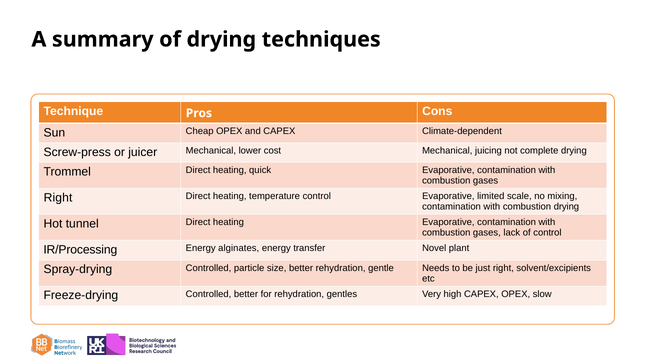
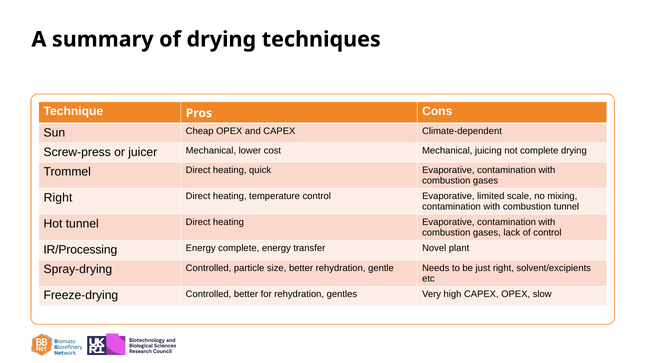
combustion drying: drying -> tunnel
Energy alginates: alginates -> complete
